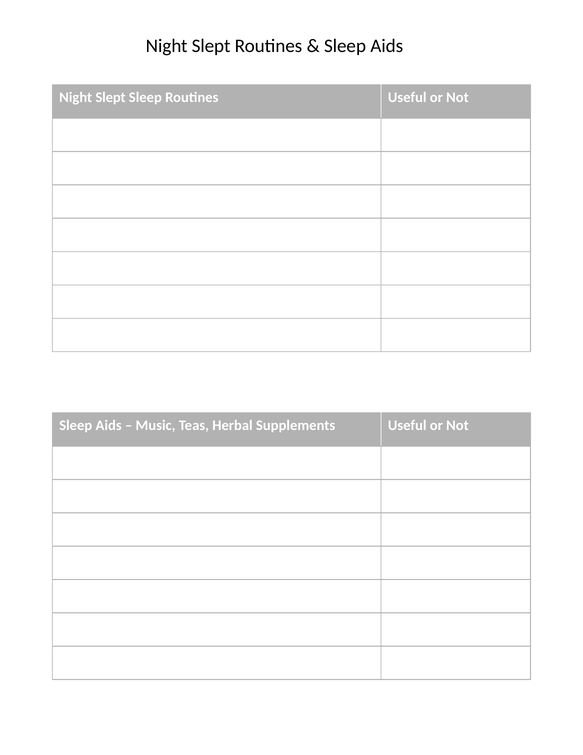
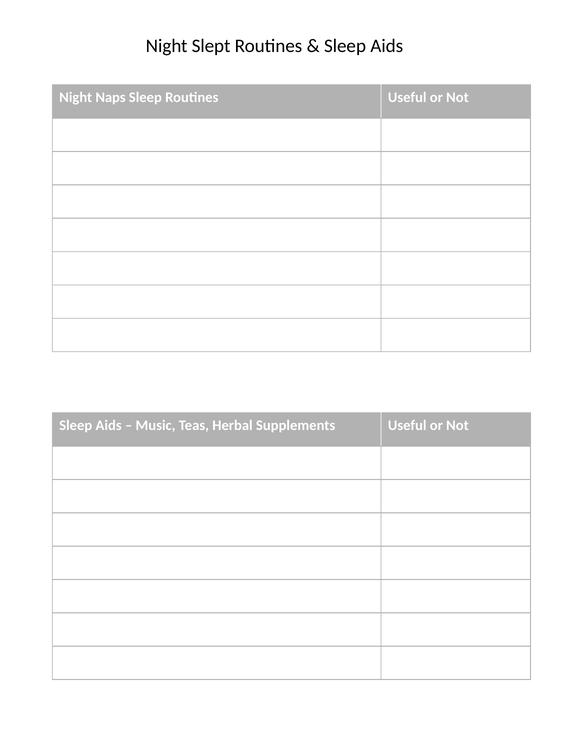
Slept at (111, 97): Slept -> Naps
